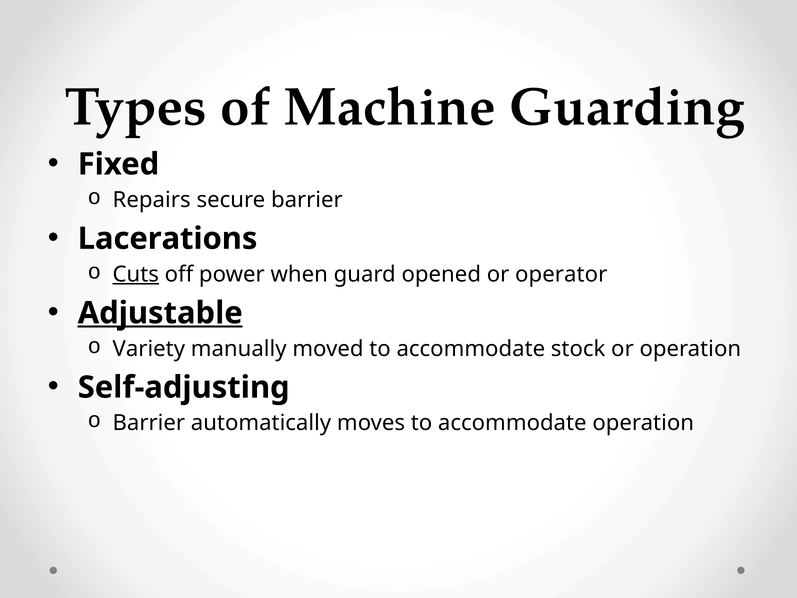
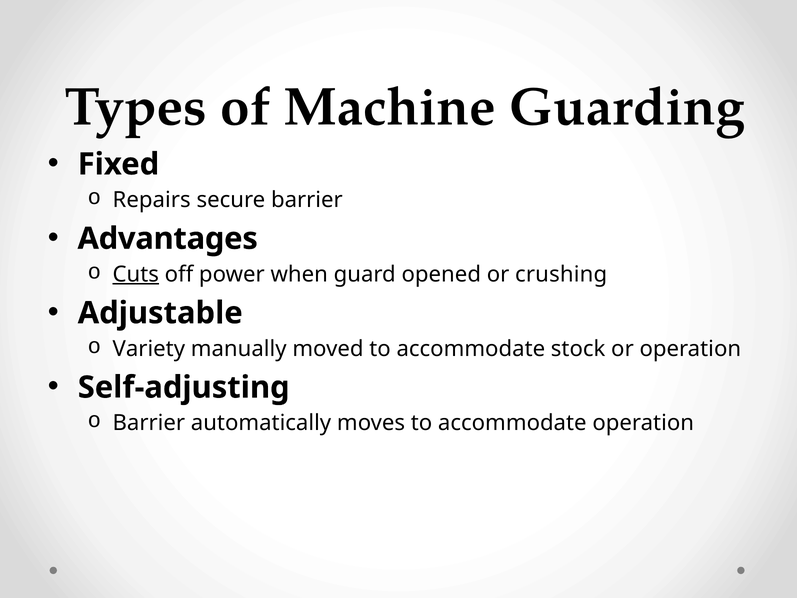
Lacerations: Lacerations -> Advantages
operator: operator -> crushing
Adjustable underline: present -> none
